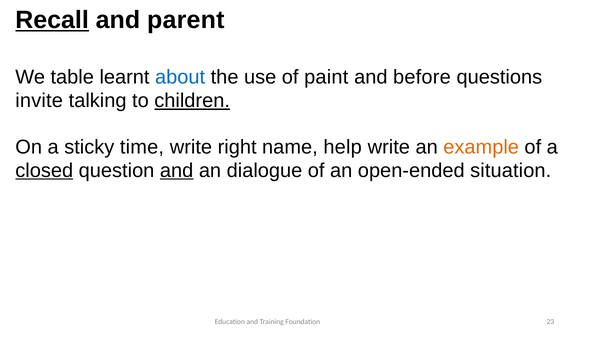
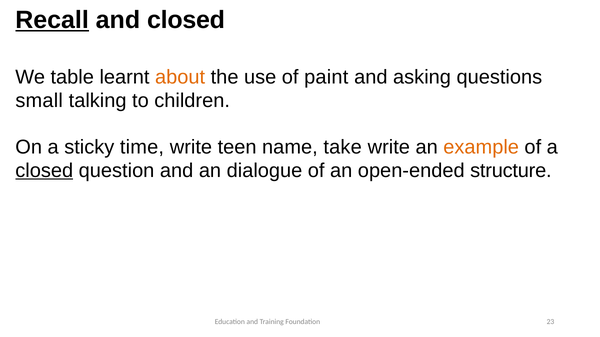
and parent: parent -> closed
about colour: blue -> orange
before: before -> asking
invite: invite -> small
children underline: present -> none
right: right -> teen
help: help -> take
and at (177, 171) underline: present -> none
situation: situation -> structure
